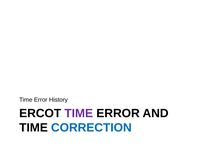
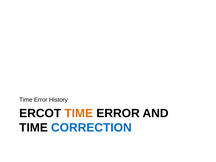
TIME at (79, 113) colour: purple -> orange
